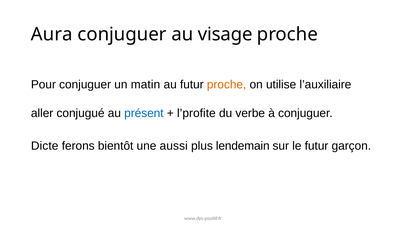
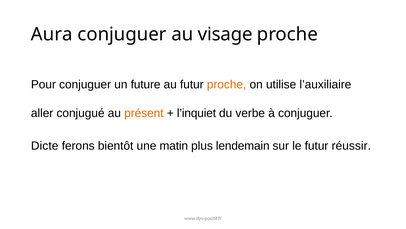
matin: matin -> future
présent colour: blue -> orange
l’profite: l’profite -> l’inquiet
aussi: aussi -> matin
garçon: garçon -> réussir
